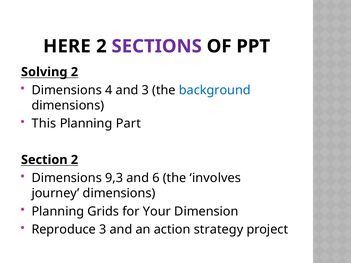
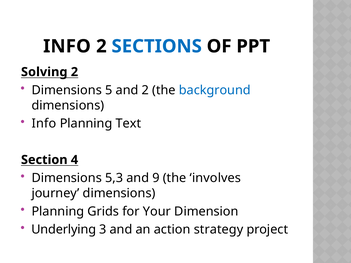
HERE at (67, 46): HERE -> INFO
SECTIONS colour: purple -> blue
4: 4 -> 5
and 3: 3 -> 2
This at (44, 124): This -> Info
Part: Part -> Text
Section 2: 2 -> 4
9,3: 9,3 -> 5,3
6: 6 -> 9
Reproduce: Reproduce -> Underlying
